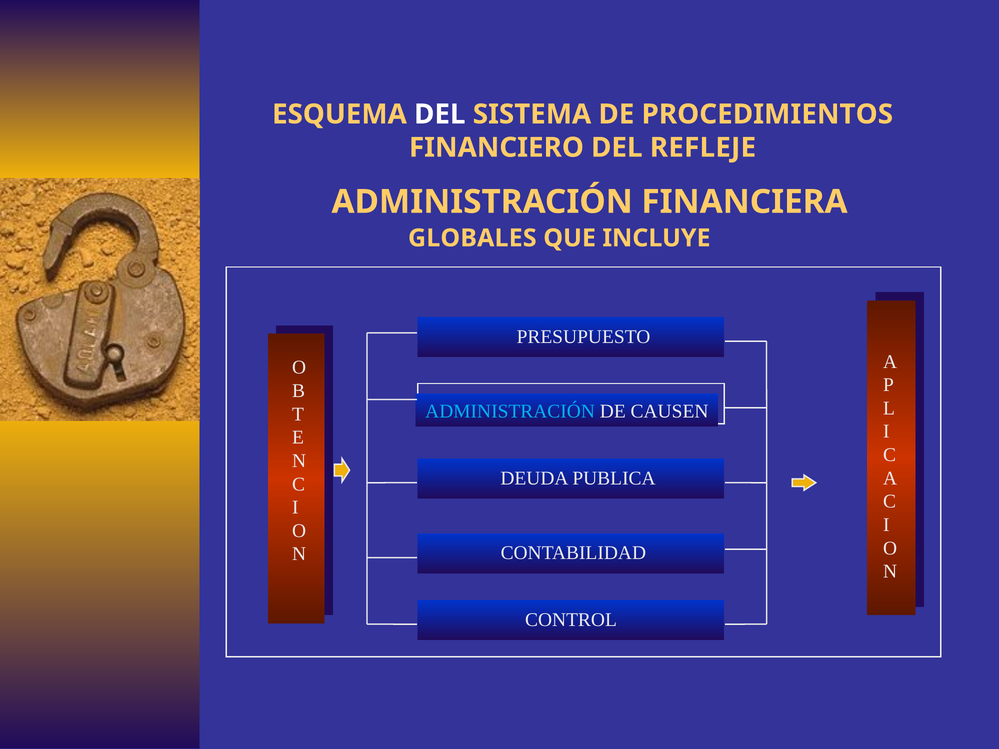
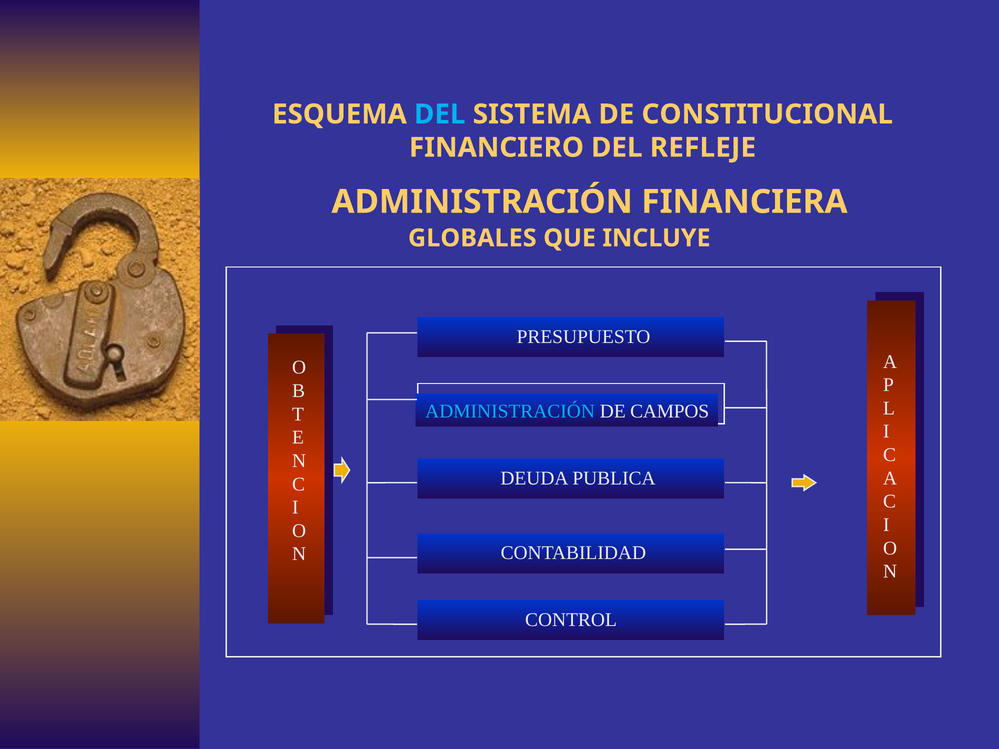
DEL at (440, 114) colour: white -> light blue
PROCEDIMIENTOS: PROCEDIMIENTOS -> CONSTITUCIONAL
CAUSEN: CAUSEN -> CAMPOS
